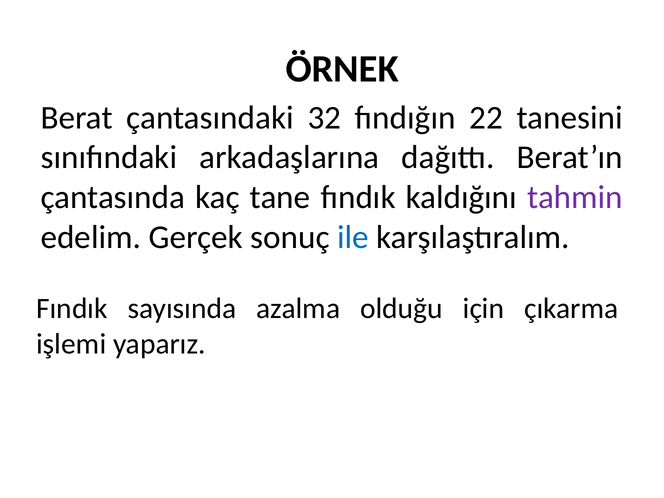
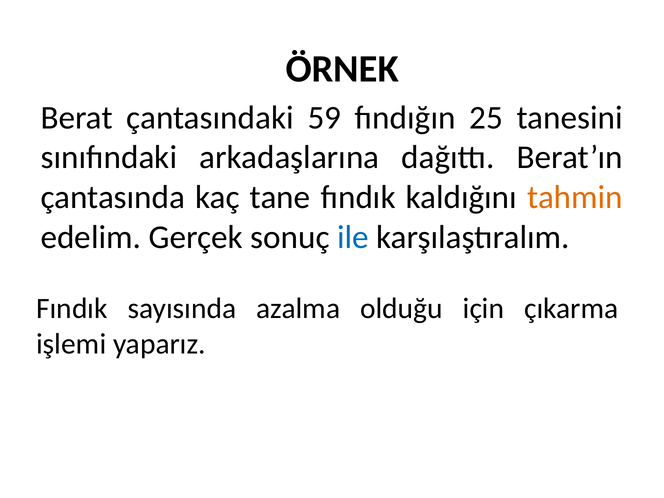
32: 32 -> 59
22: 22 -> 25
tahmin colour: purple -> orange
